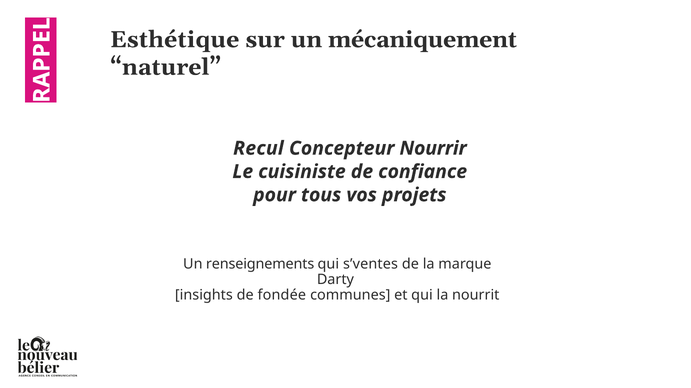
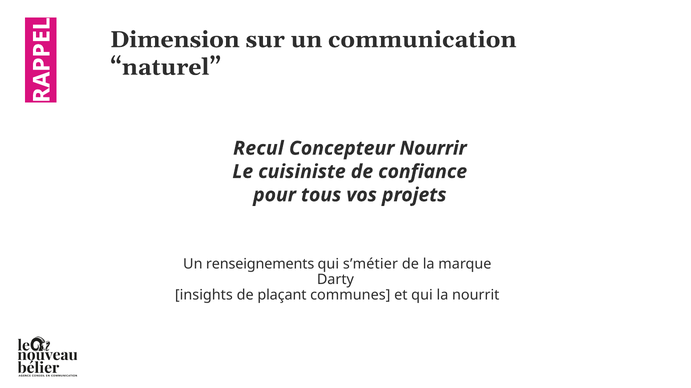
Esthétique: Esthétique -> Dimension
mécaniquement: mécaniquement -> communication
s’ventes: s’ventes -> s’métier
fondée: fondée -> plaçant
